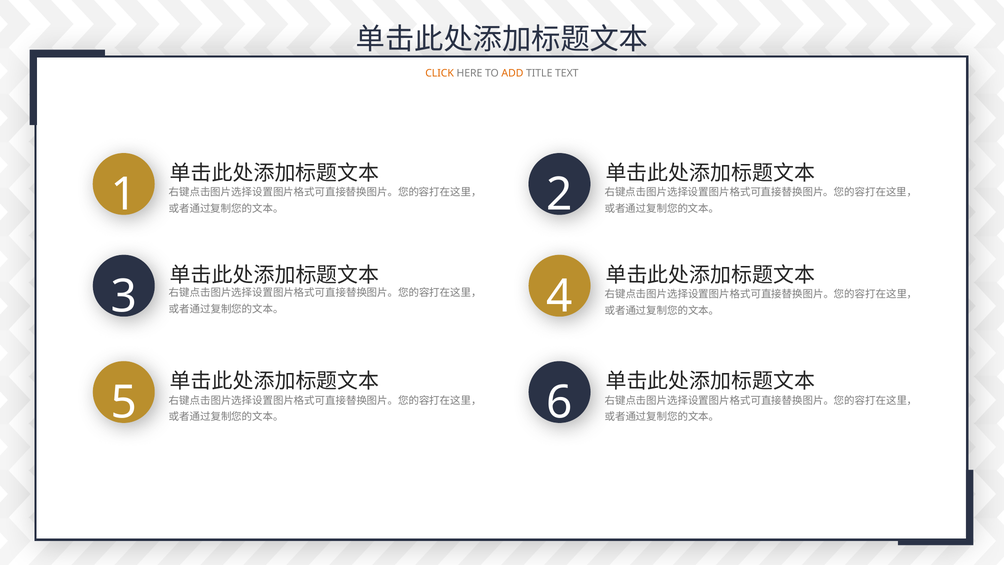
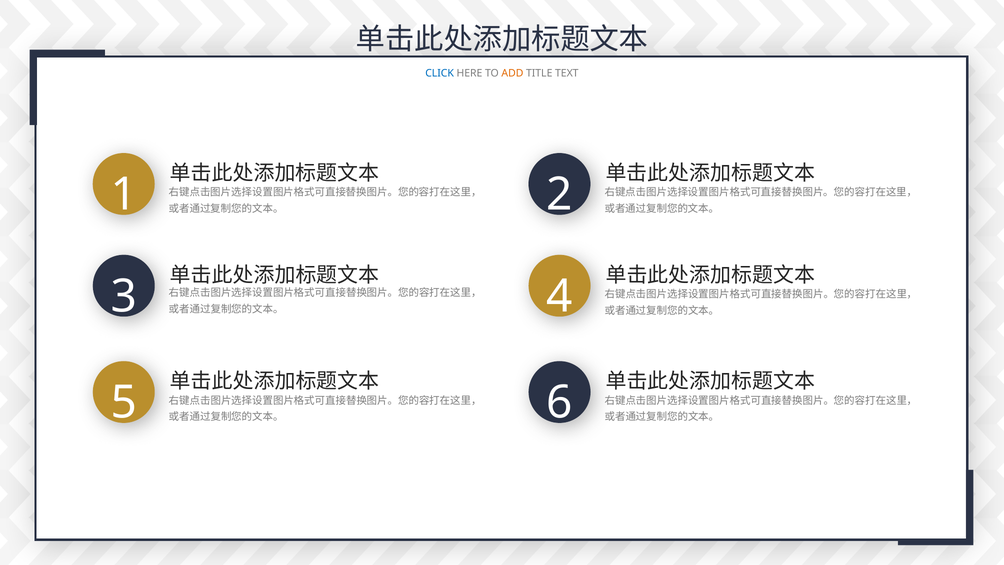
CLICK colour: orange -> blue
